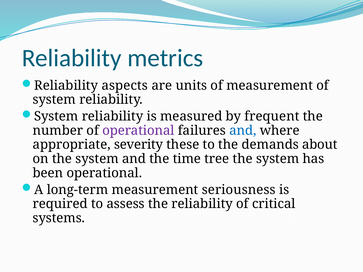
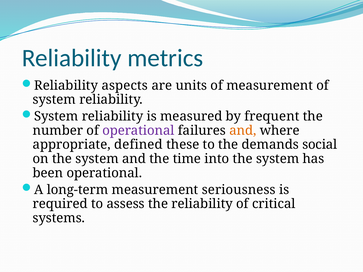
and at (243, 131) colour: blue -> orange
severity: severity -> defined
about: about -> social
tree: tree -> into
